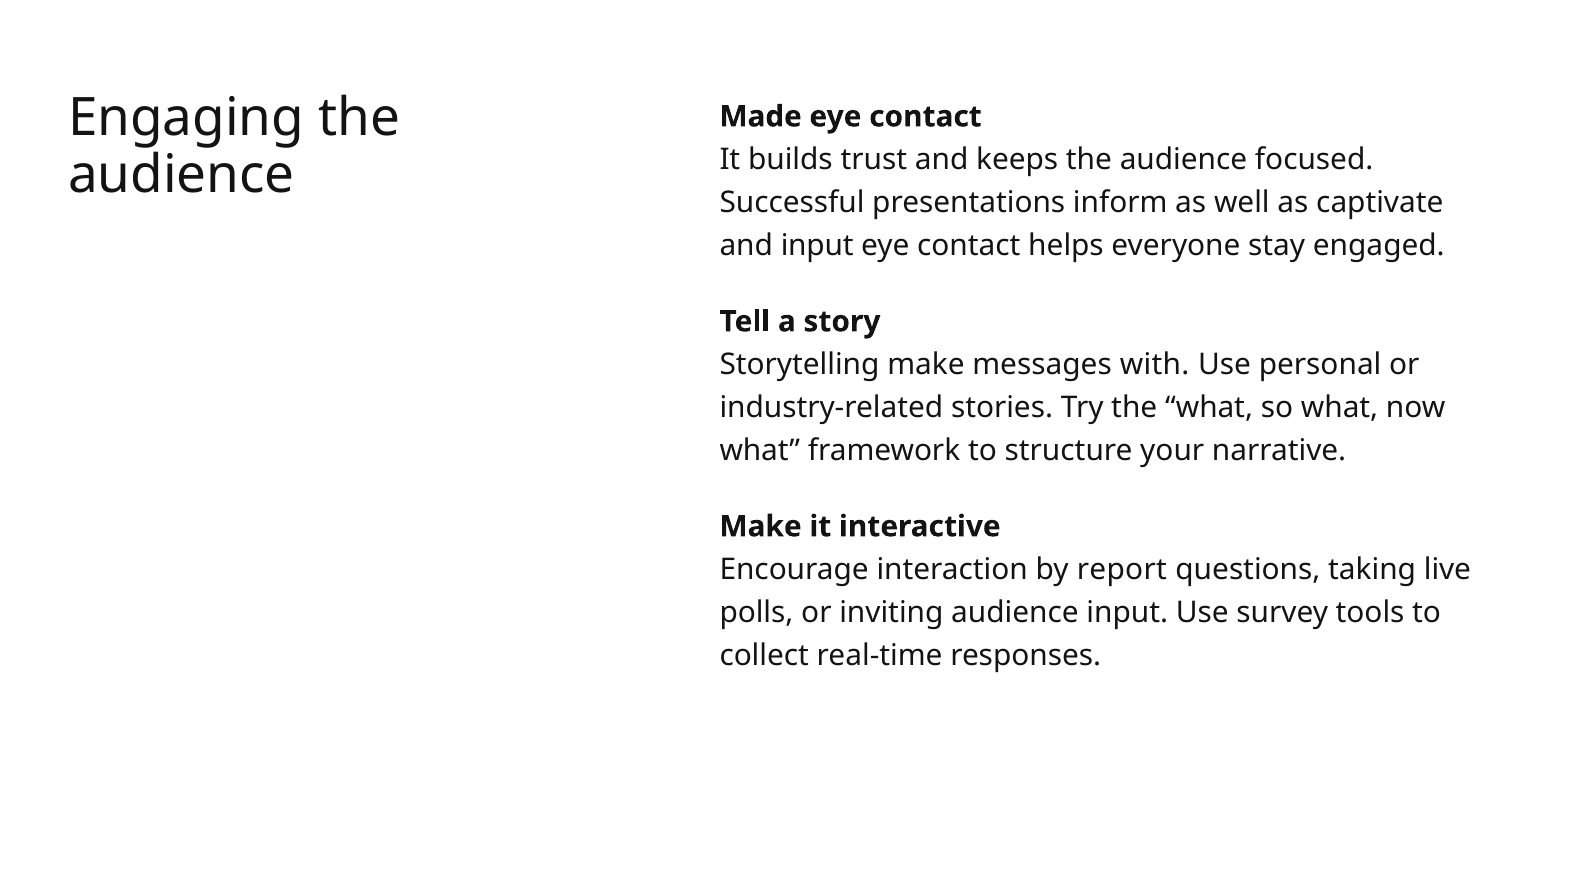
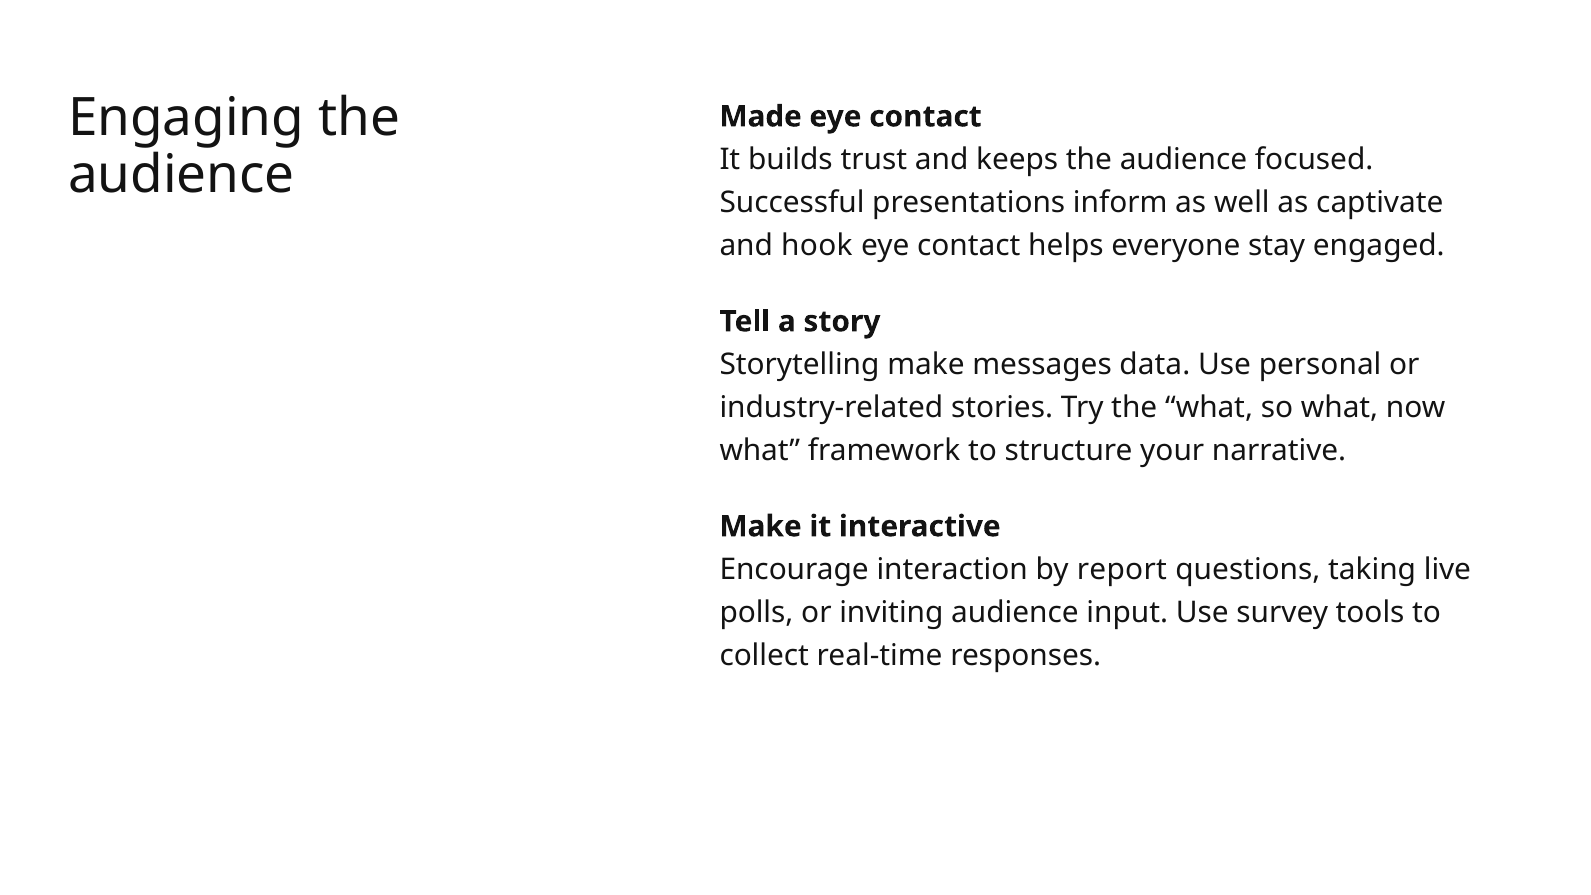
and input: input -> hook
with: with -> data
